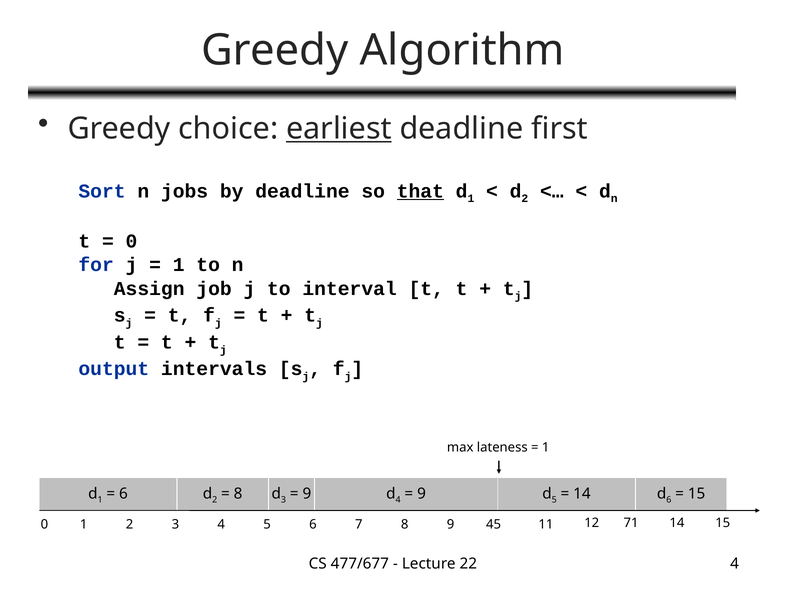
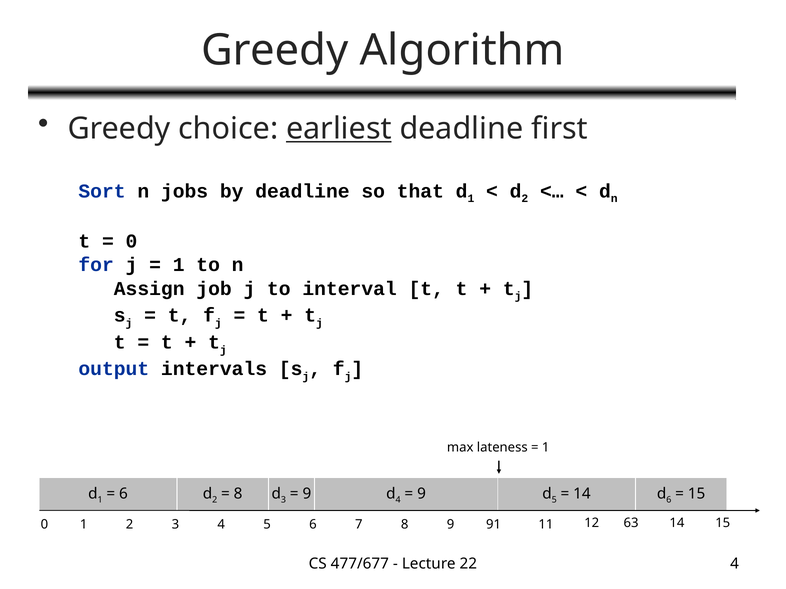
that underline: present -> none
45: 45 -> 91
71: 71 -> 63
